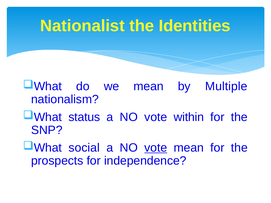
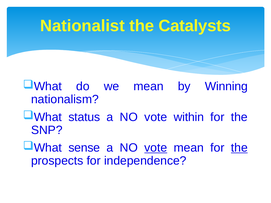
Identities: Identities -> Catalysts
Multiple: Multiple -> Winning
social: social -> sense
the at (239, 148) underline: none -> present
